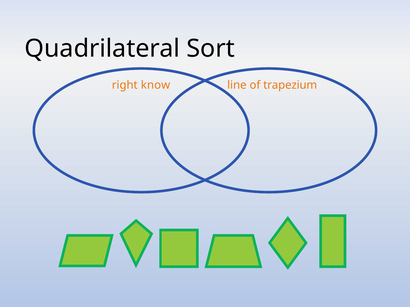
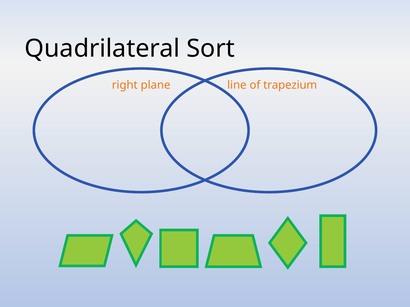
know: know -> plane
